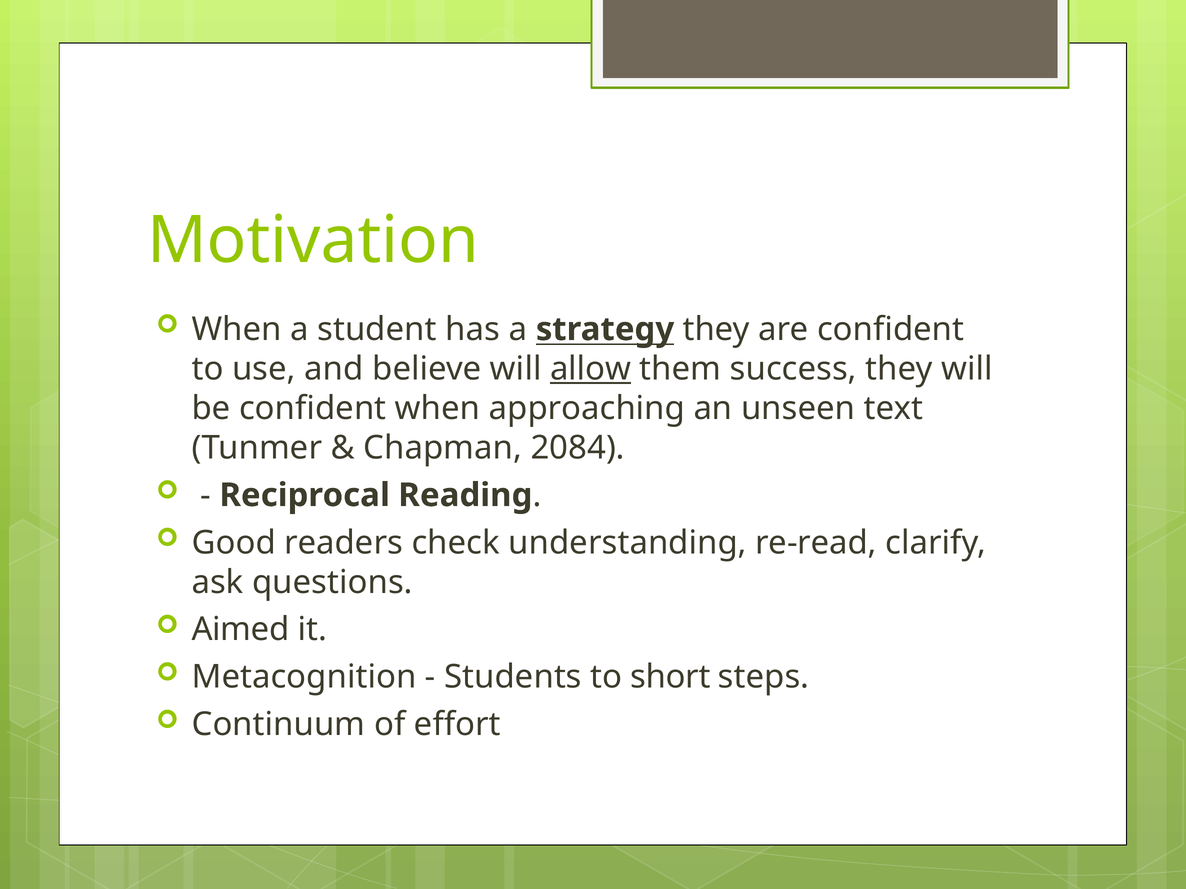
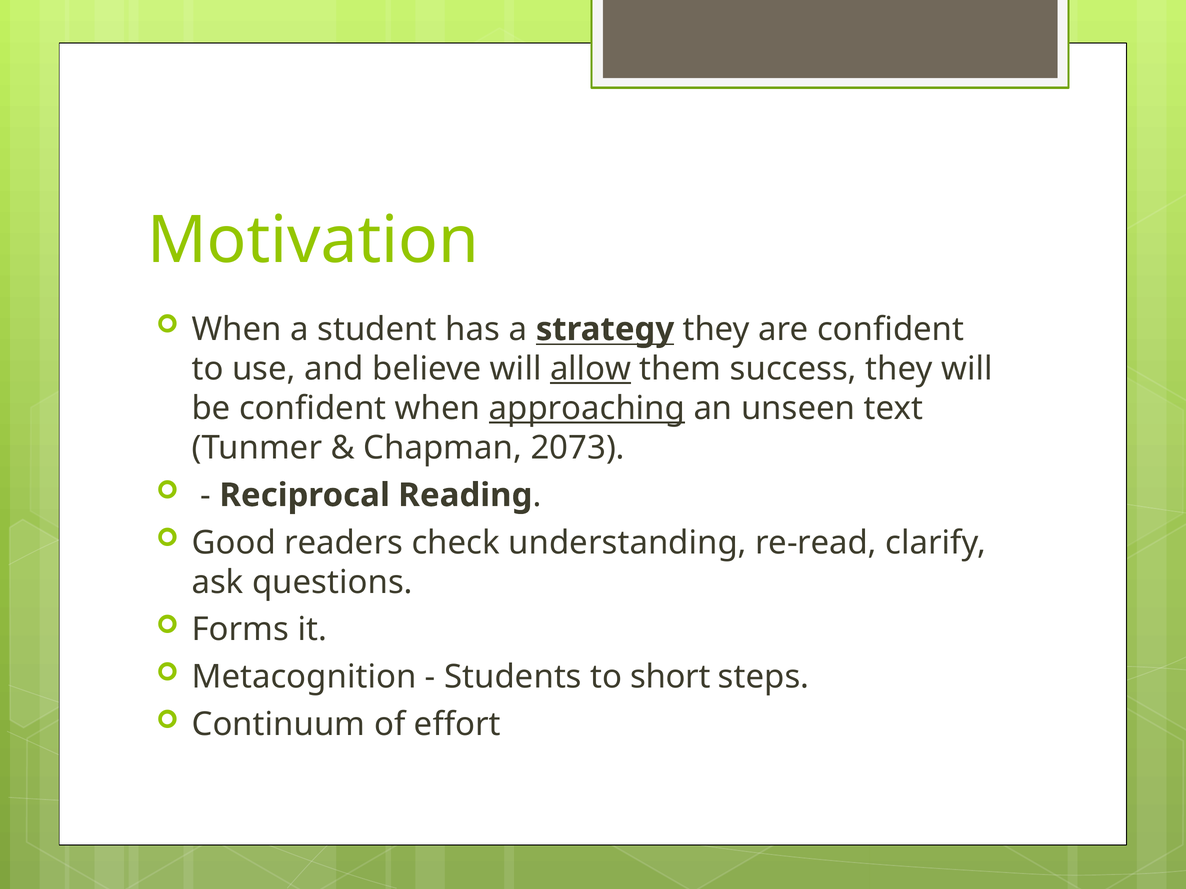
approaching underline: none -> present
2084: 2084 -> 2073
Aimed: Aimed -> Forms
